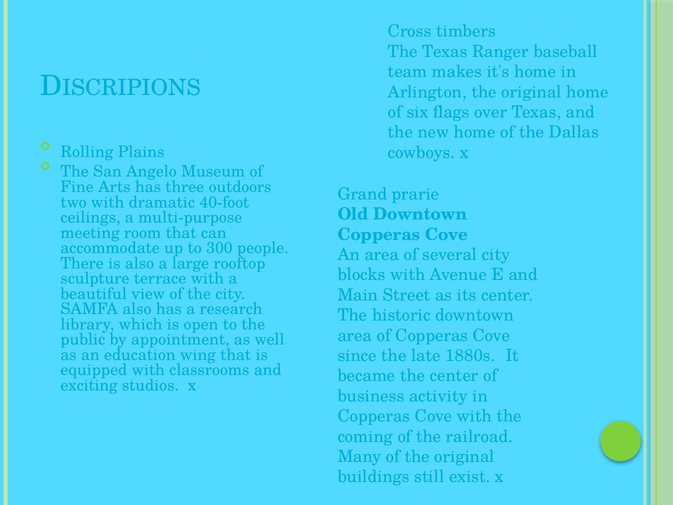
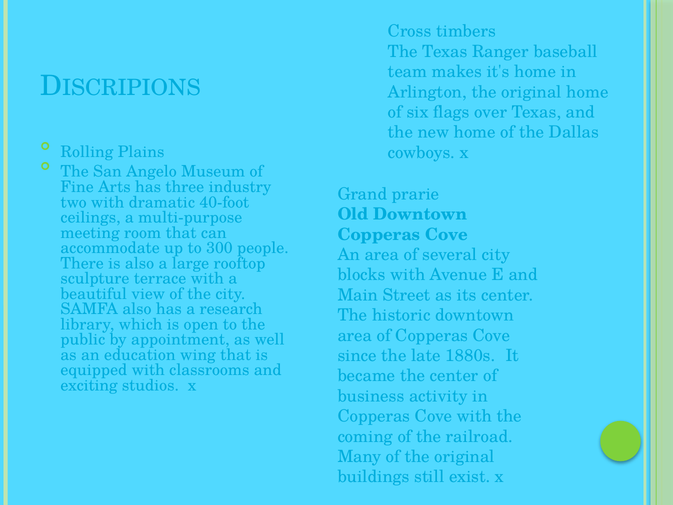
outdoors: outdoors -> industry
